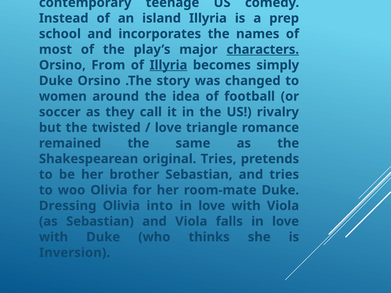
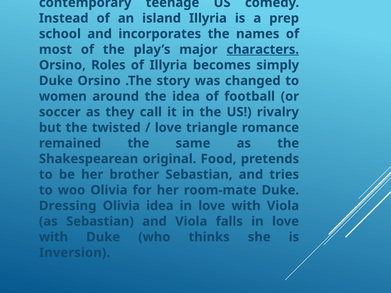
From: From -> Roles
Illyria at (168, 65) underline: present -> none
original Tries: Tries -> Food
Olivia into: into -> idea
